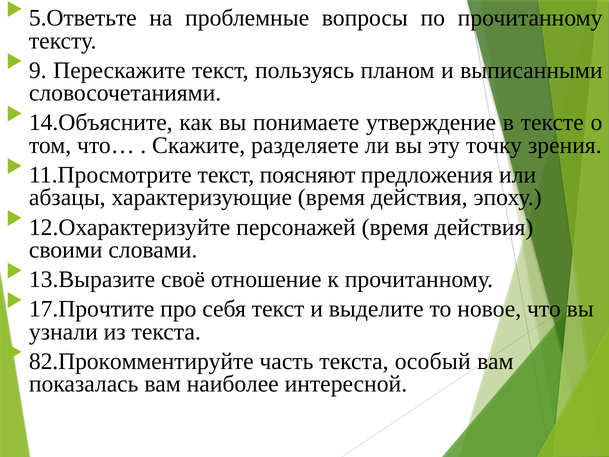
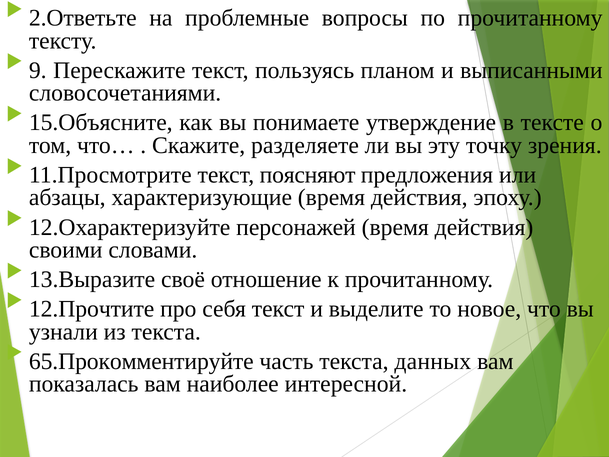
5.Ответьте: 5.Ответьте -> 2.Ответьте
14.Объясните: 14.Объясните -> 15.Объясните
17.Прочтите: 17.Прочтите -> 12.Прочтите
82.Прокомментируйте: 82.Прокомментируйте -> 65.Прокомментируйте
особый: особый -> данных
